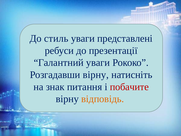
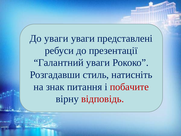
До стиль: стиль -> уваги
Розгадавши вірну: вірну -> стиль
відповідь colour: orange -> red
